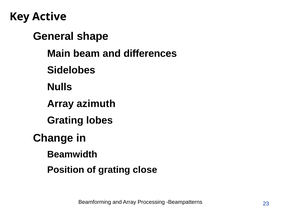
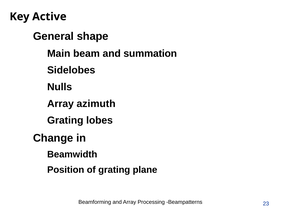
differences: differences -> summation
close: close -> plane
